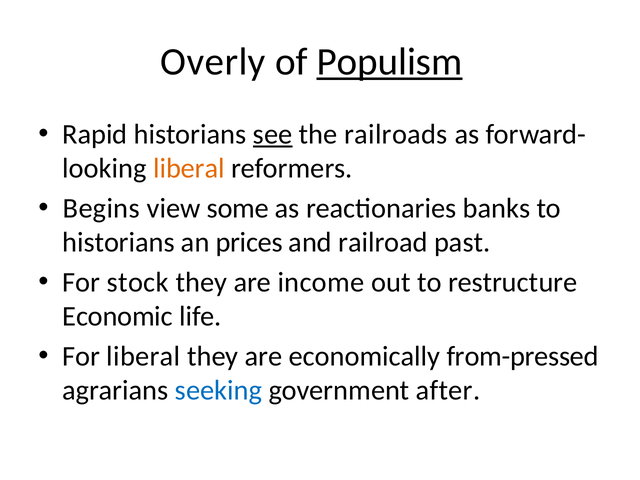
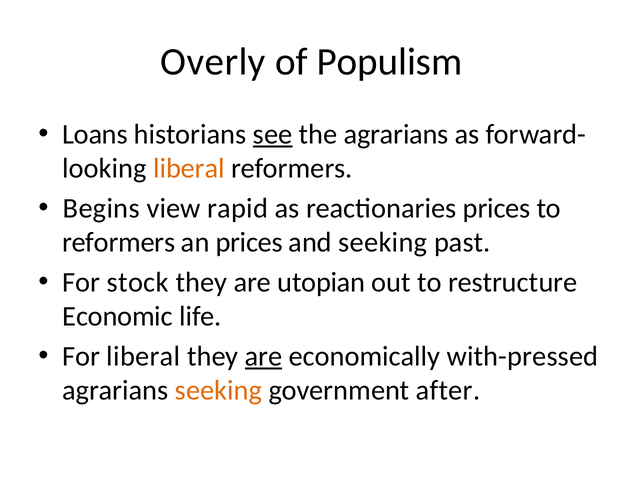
Populism underline: present -> none
Rapid: Rapid -> Loans
the railroads: railroads -> agrarians
some: some -> rapid
reactionaries banks: banks -> prices
historians at (119, 242): historians -> reformers
and railroad: railroad -> seeking
income: income -> utopian
are at (264, 356) underline: none -> present
from-pressed: from-pressed -> with-pressed
seeking at (219, 391) colour: blue -> orange
